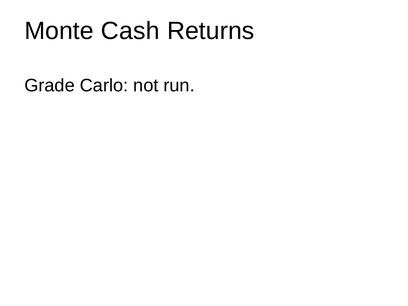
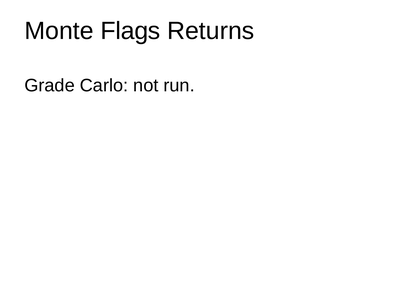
Cash: Cash -> Flags
